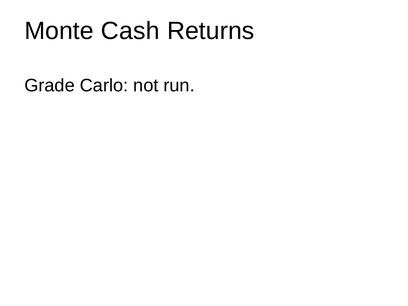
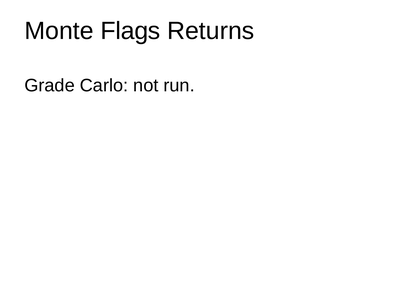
Cash: Cash -> Flags
